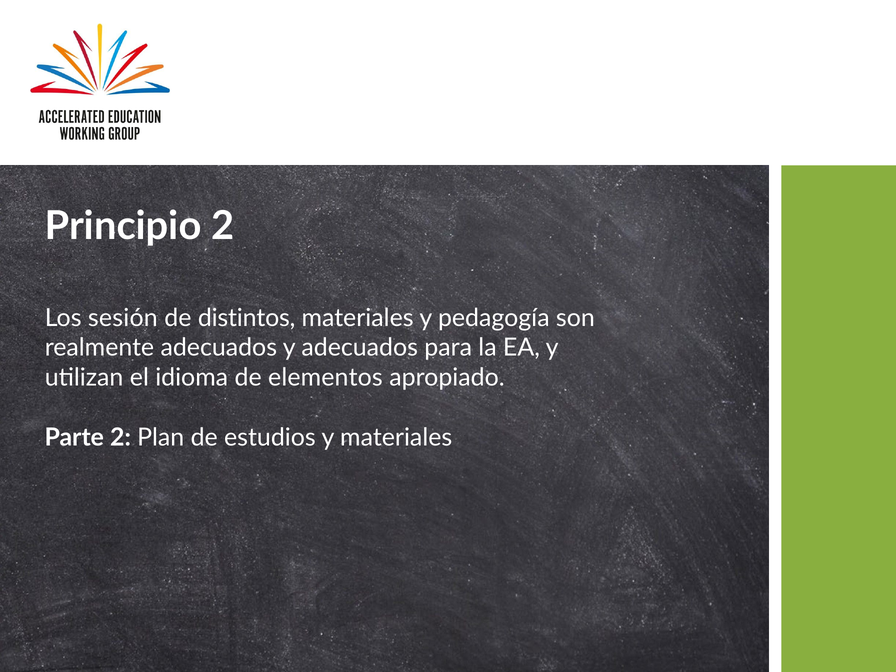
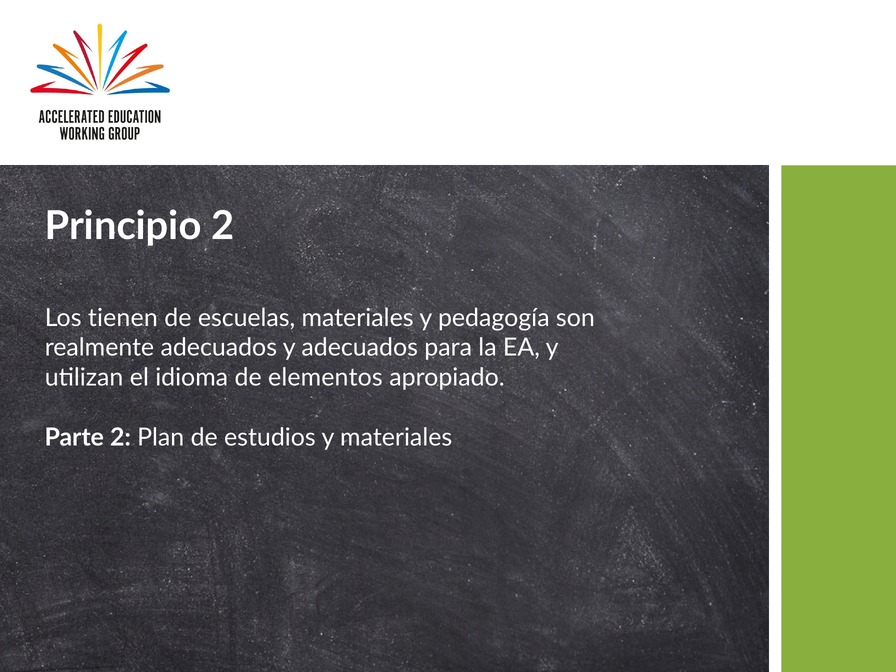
sesión: sesión -> tienen
distintos: distintos -> escuelas
